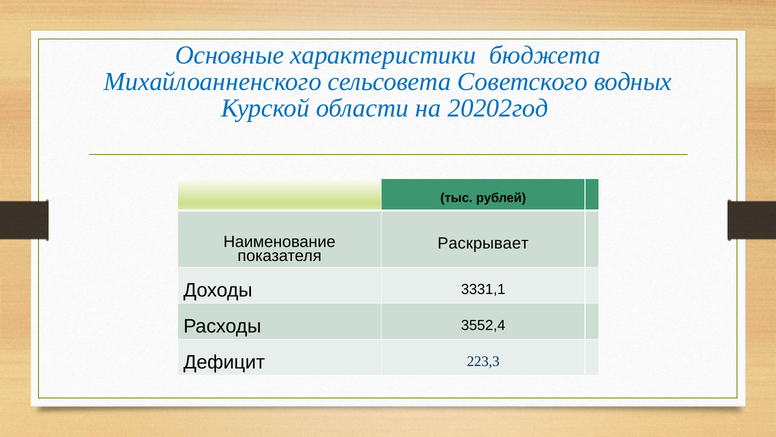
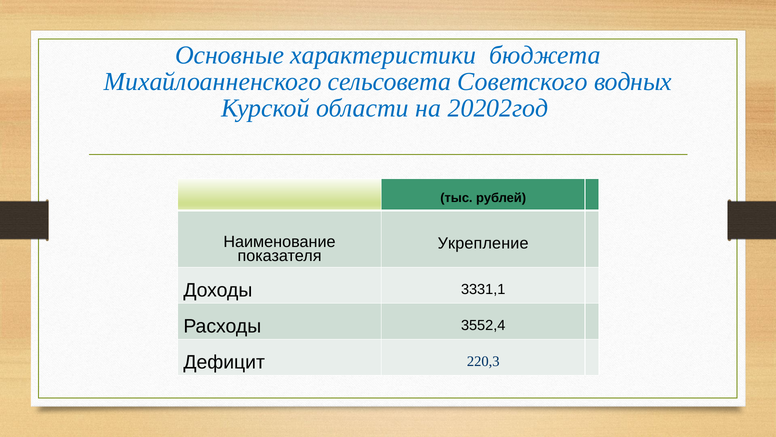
Раскрывает: Раскрывает -> Укрепление
223,3: 223,3 -> 220,3
